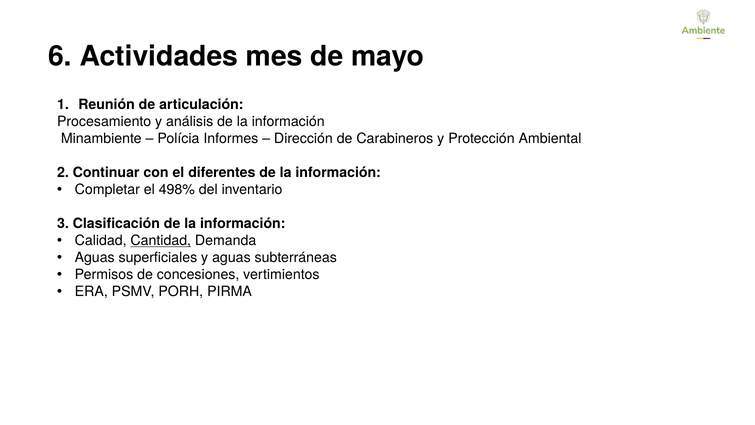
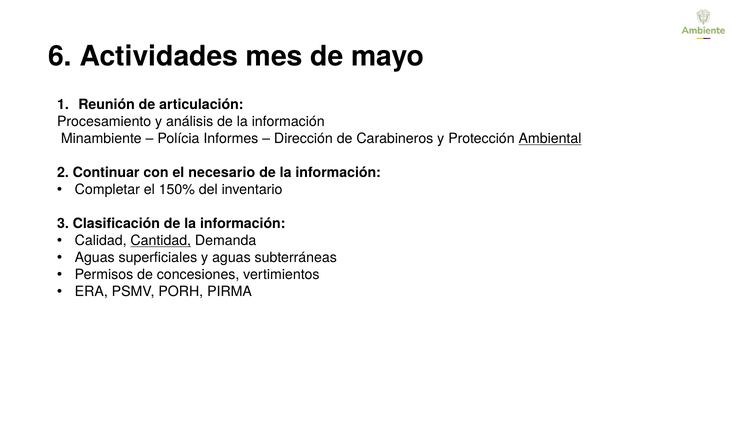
Ambiental underline: none -> present
diferentes: diferentes -> necesario
498%: 498% -> 150%
